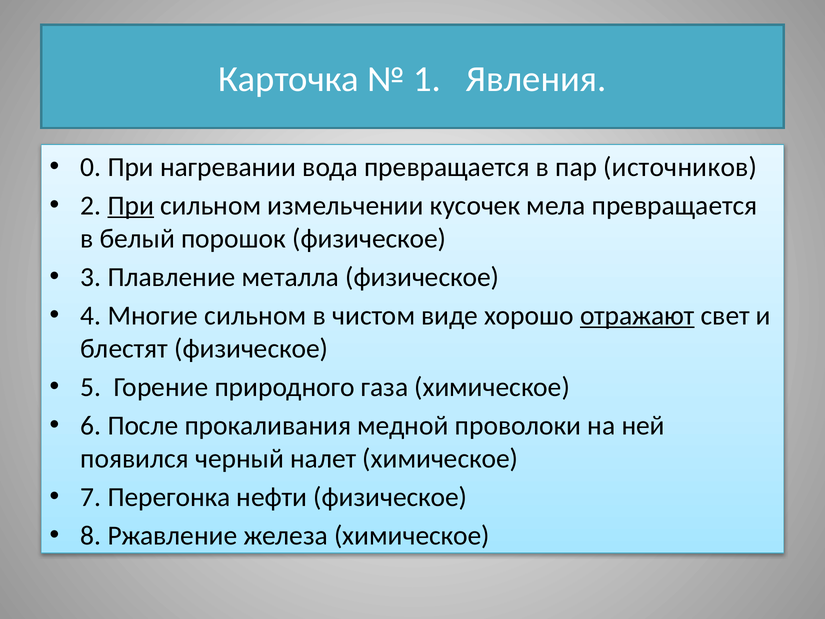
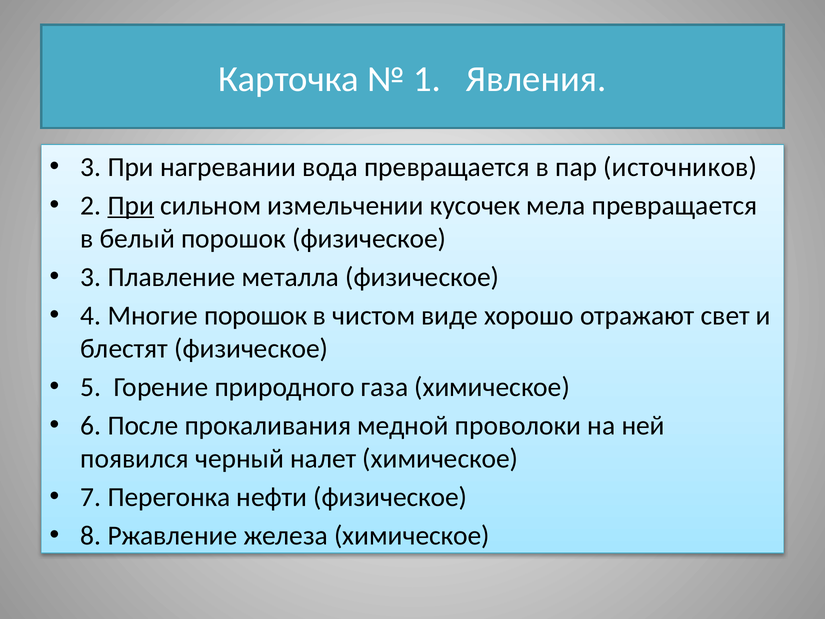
0 at (91, 167): 0 -> 3
Многие сильном: сильном -> порошок
отражают underline: present -> none
